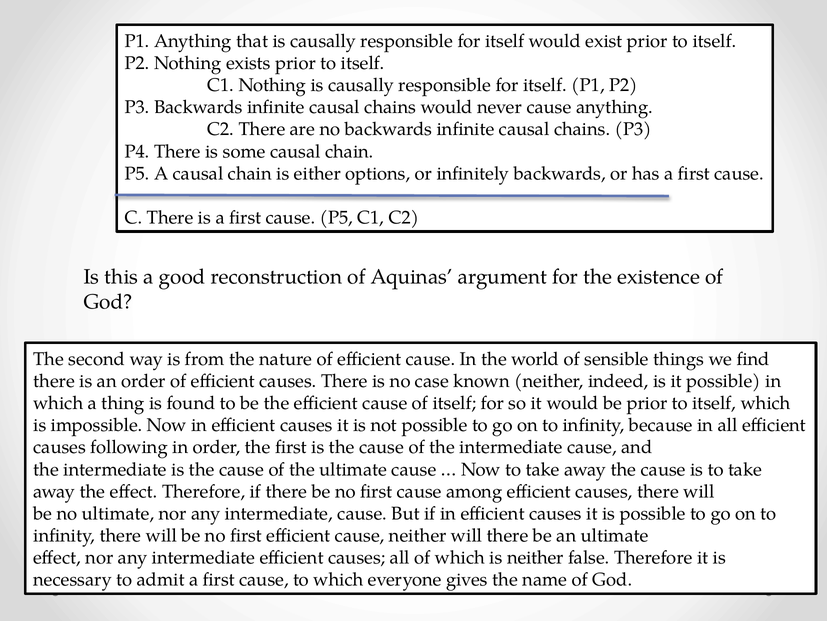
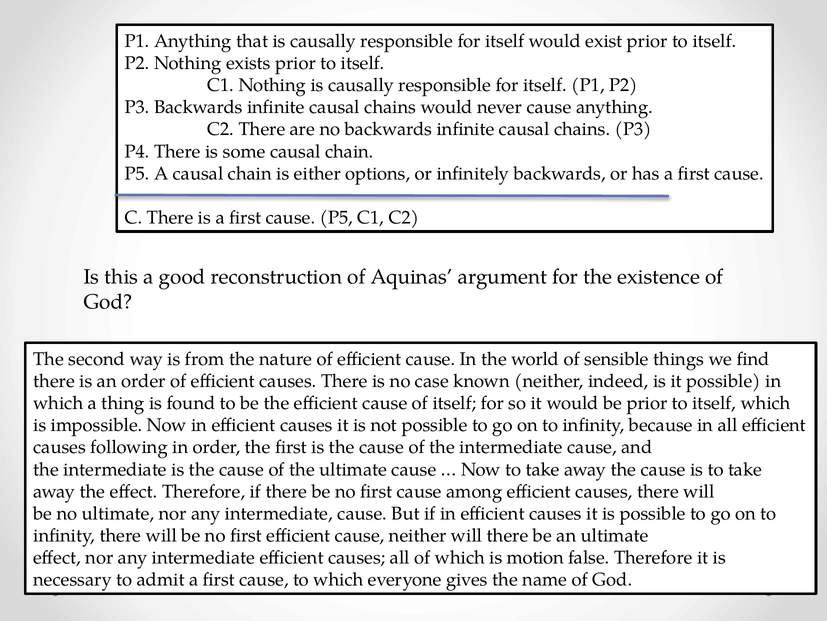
is neither: neither -> motion
